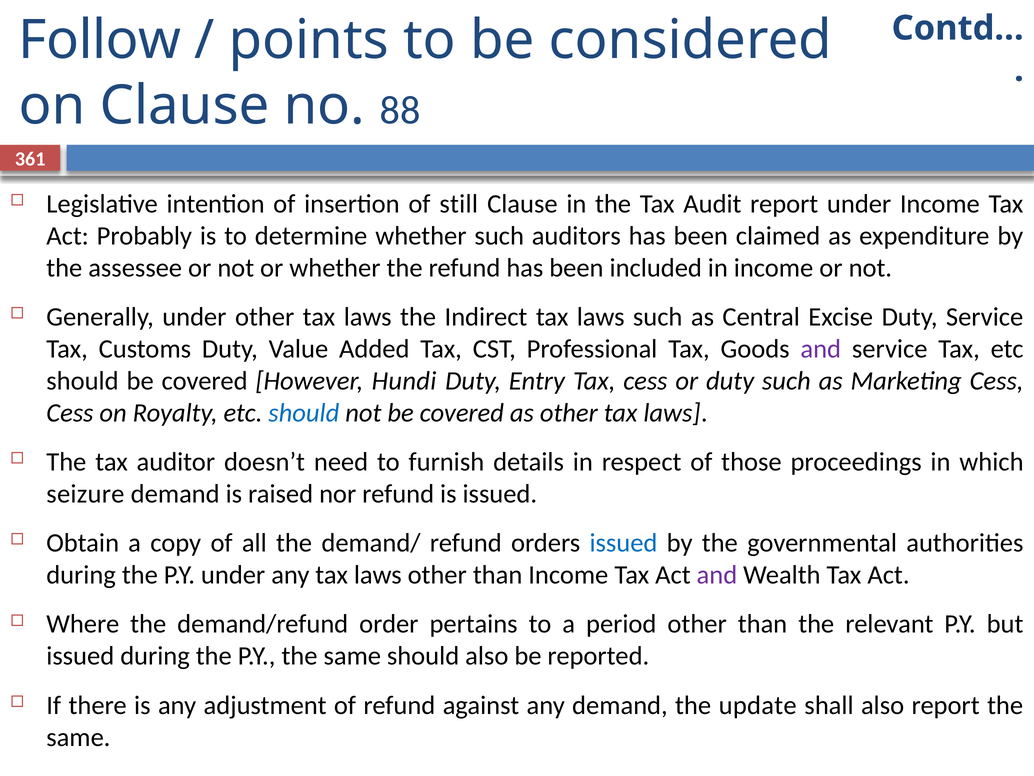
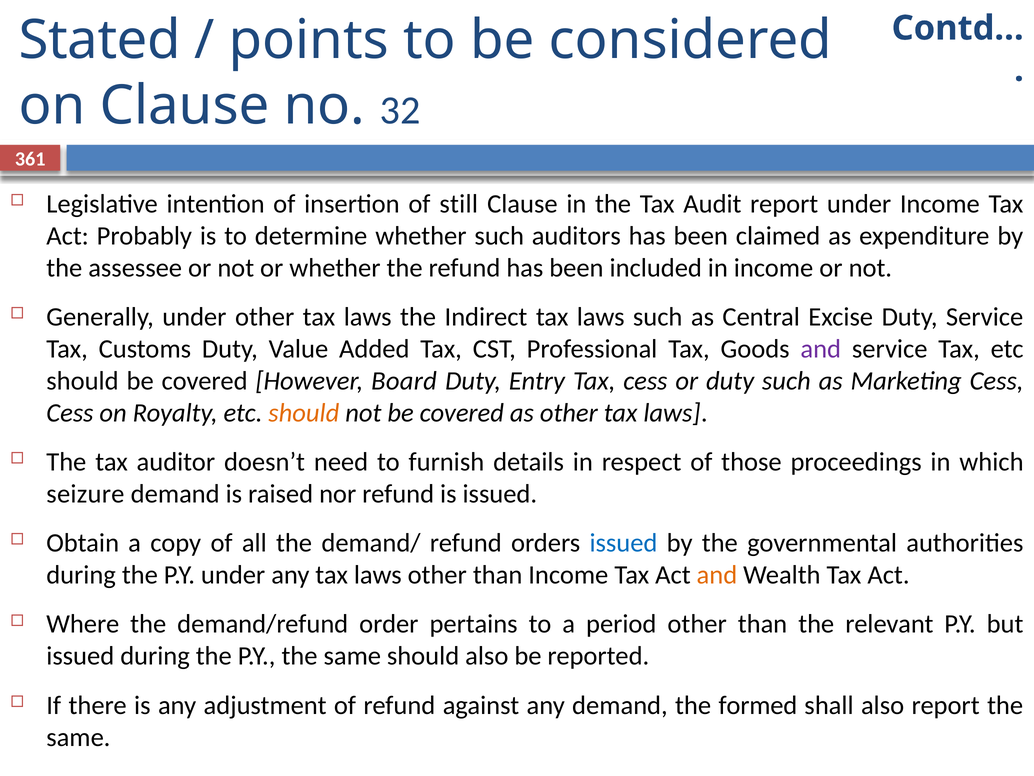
Follow: Follow -> Stated
88: 88 -> 32
Hundi: Hundi -> Board
should at (304, 413) colour: blue -> orange
and at (717, 575) colour: purple -> orange
update: update -> formed
